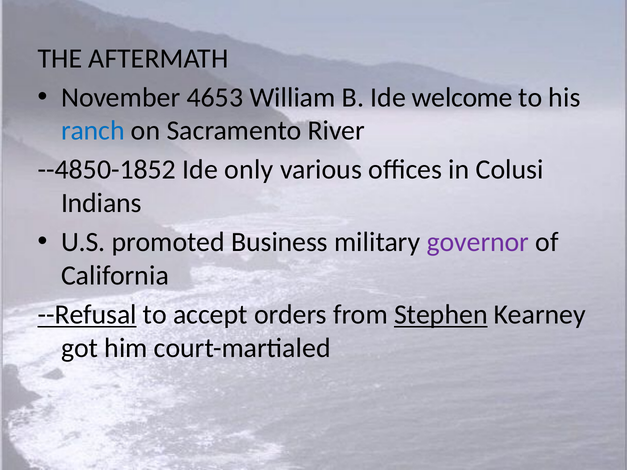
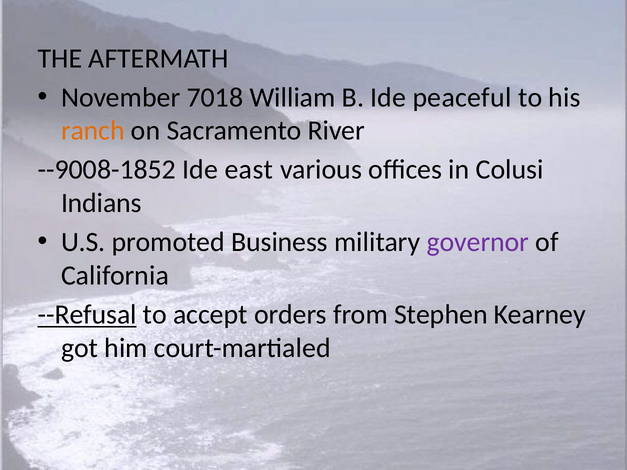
4653: 4653 -> 7018
welcome: welcome -> peaceful
ranch colour: blue -> orange
--4850-1852: --4850-1852 -> --9008-1852
only: only -> east
Stephen underline: present -> none
